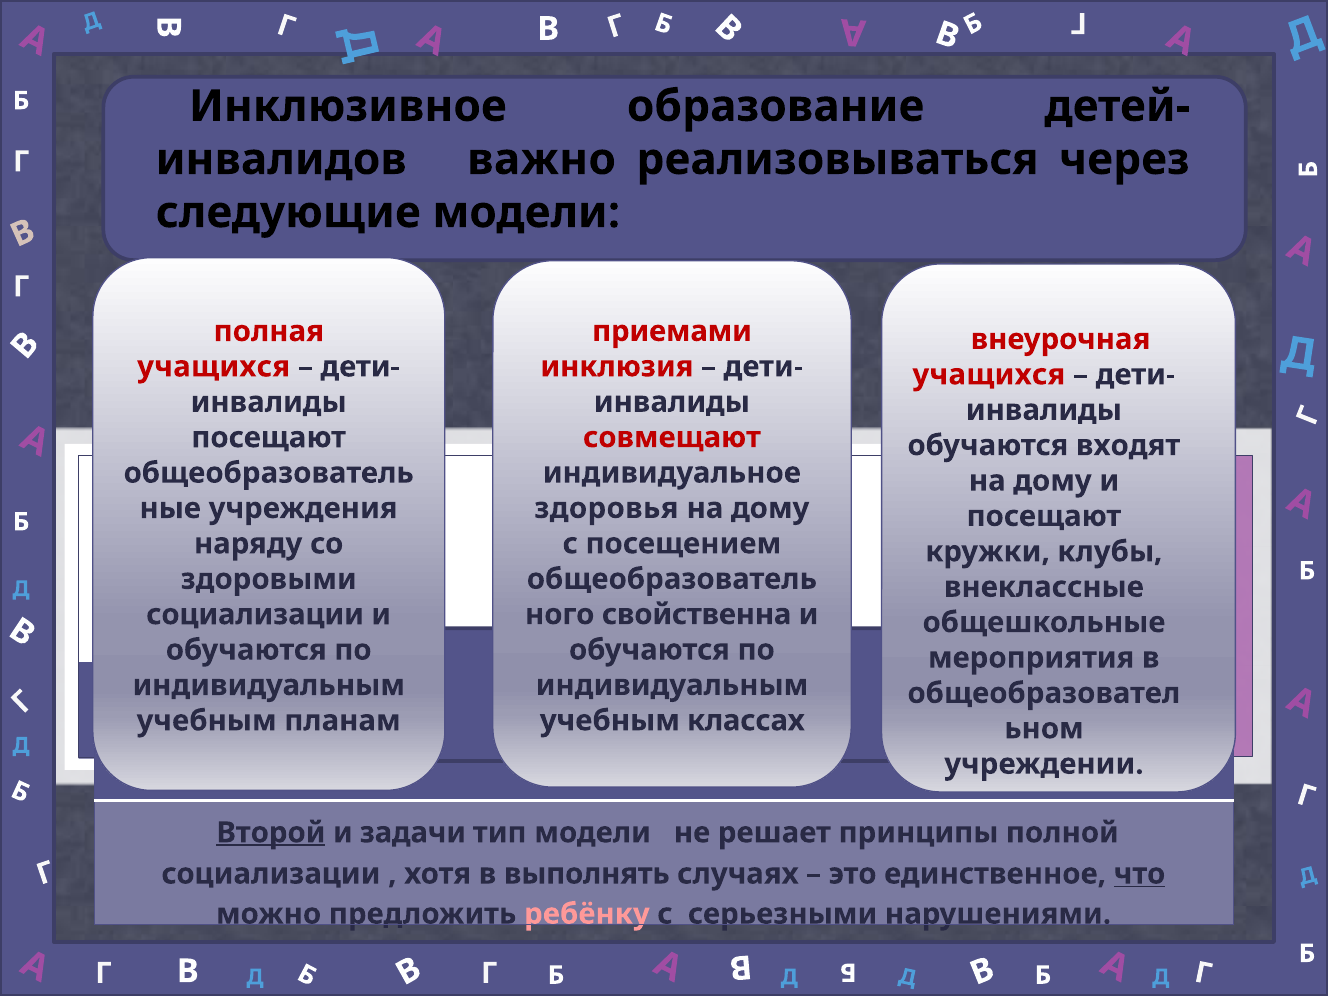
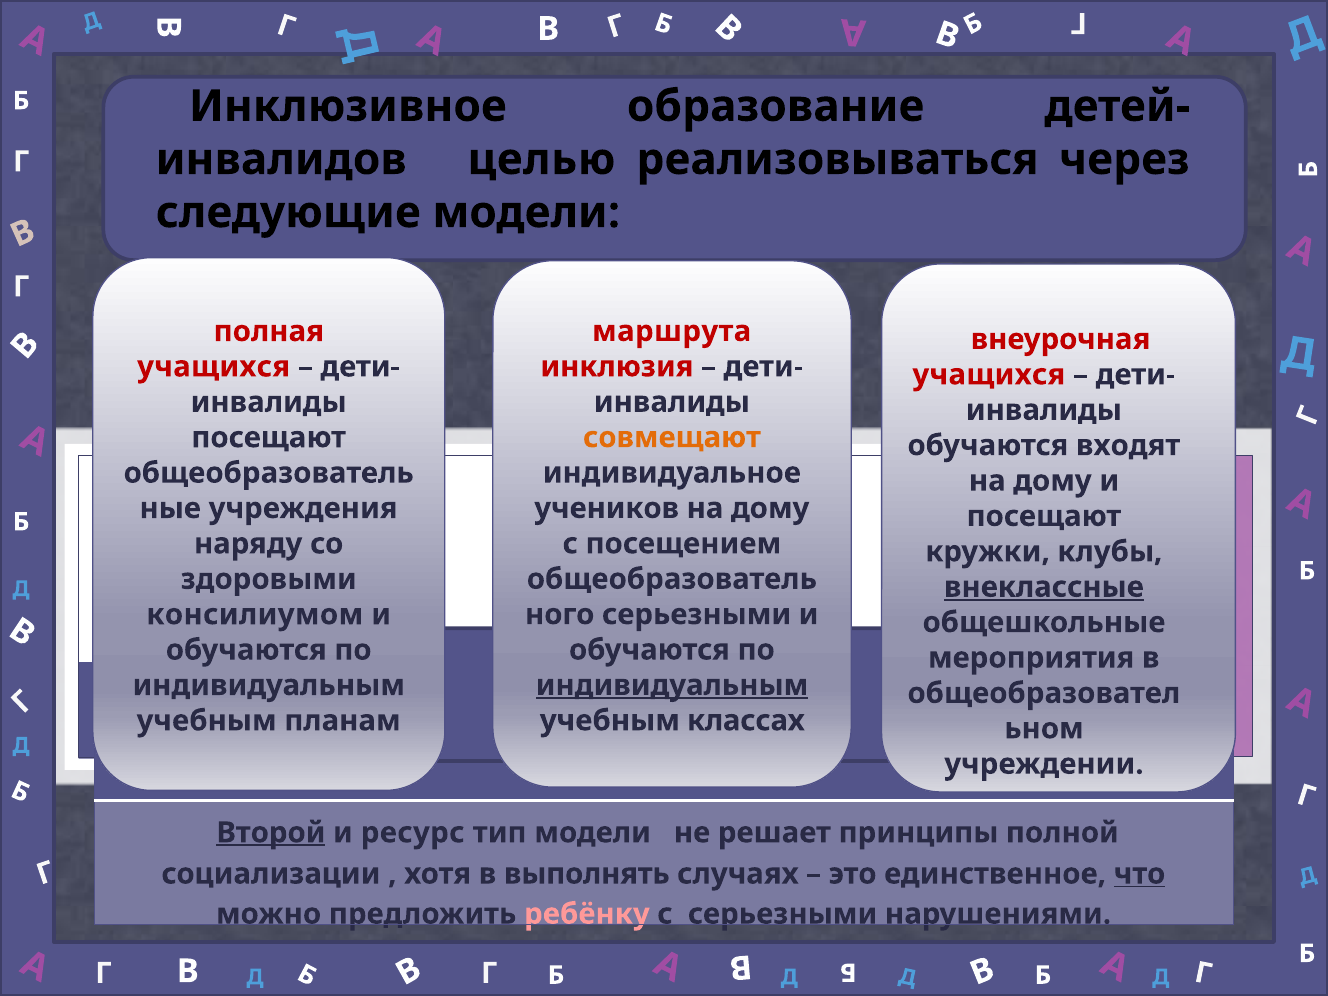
важно: важно -> целью
приемами: приемами -> маршрута
совмещают colour: red -> orange
здоровья: здоровья -> учеников
внеклассные underline: none -> present
свойственна at (697, 614): свойственна -> серьезными
социализации at (255, 615): социализации -> консилиумом
индивидуальным at (672, 685) underline: none -> present
задачи: задачи -> ресурс
